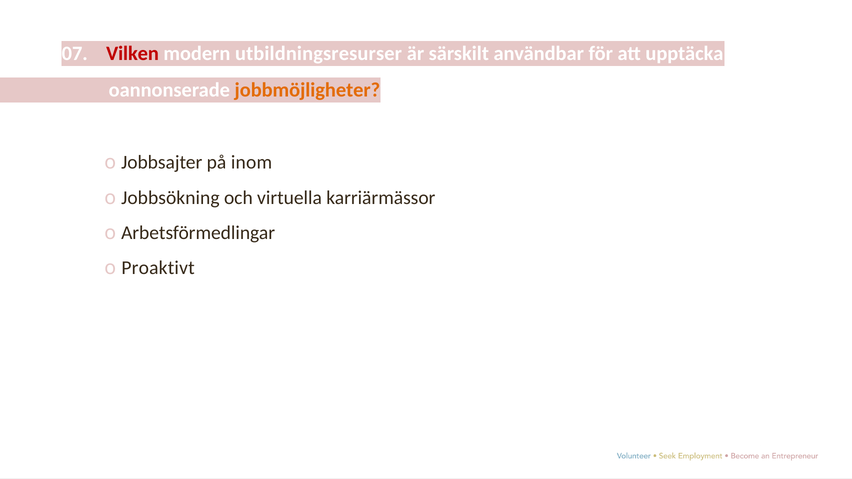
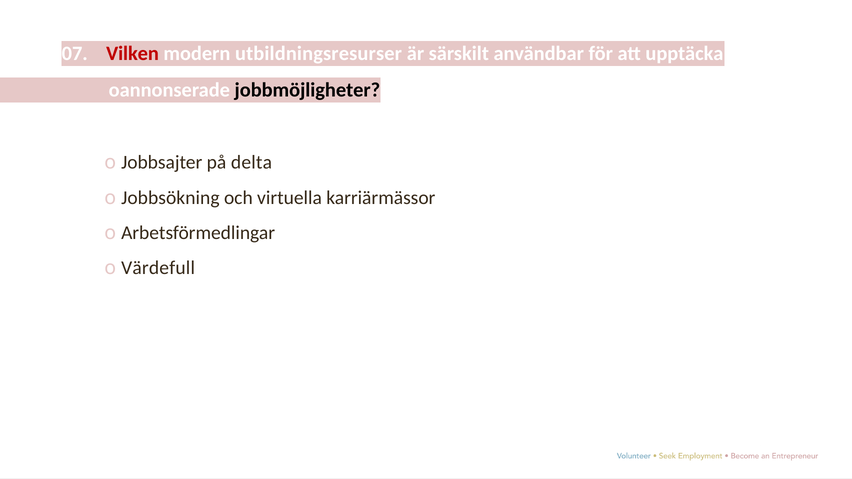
jobbmöjligheter colour: orange -> black
inom: inom -> delta
Proaktivt: Proaktivt -> Värdefull
